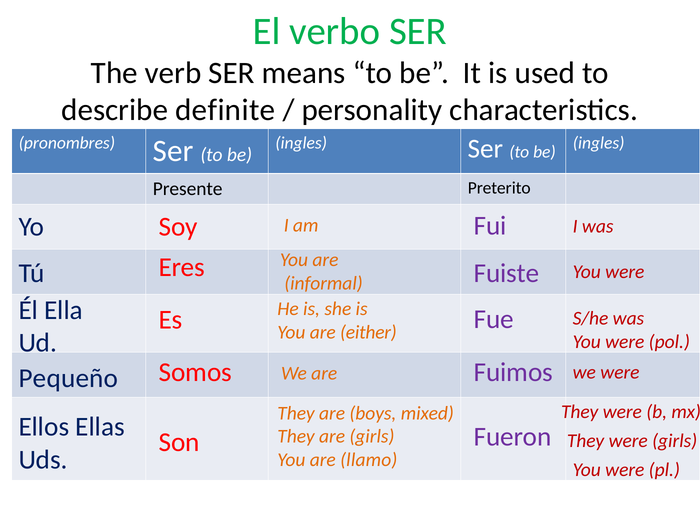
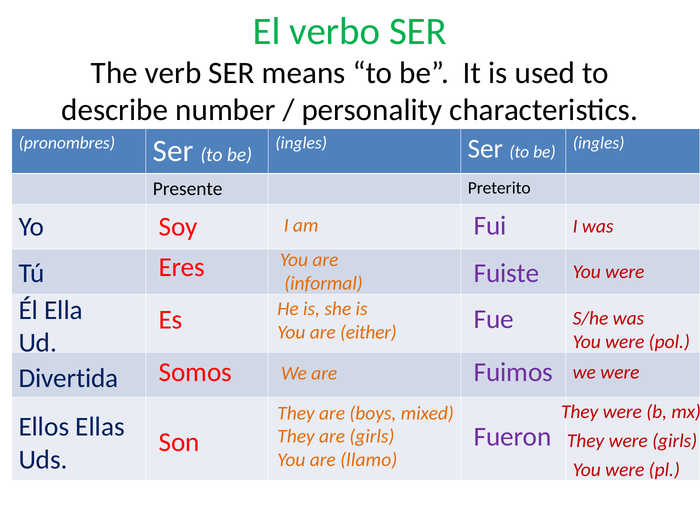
definite: definite -> number
Pequeño: Pequeño -> Divertida
